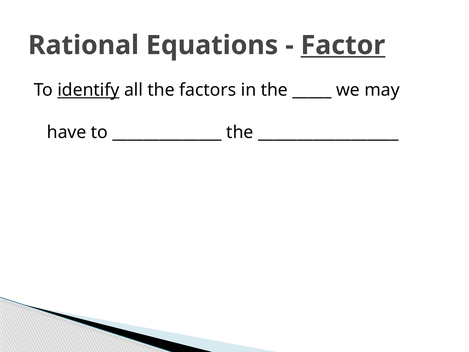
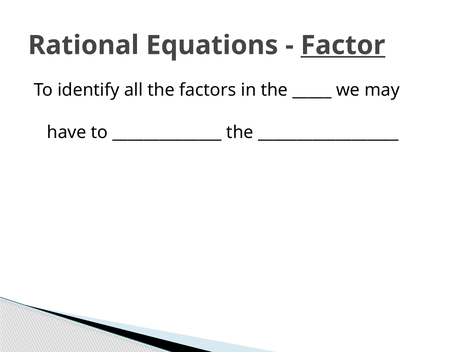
identify underline: present -> none
